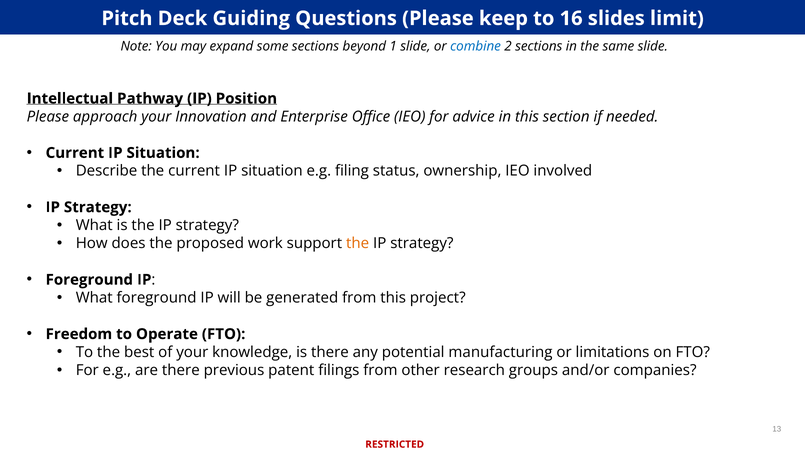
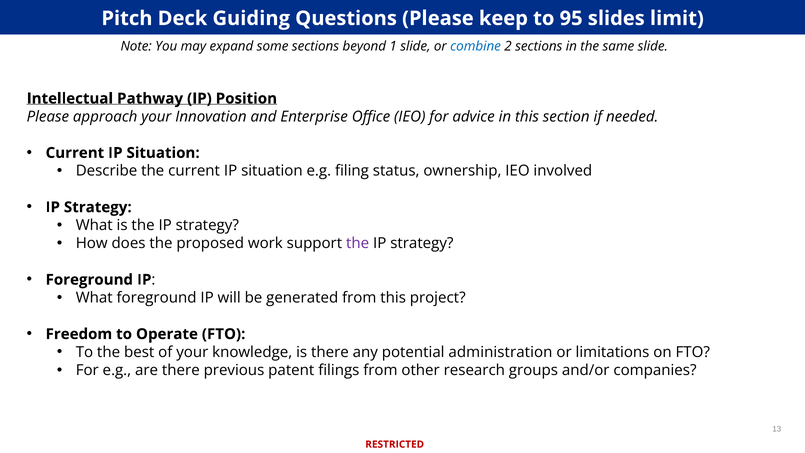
16: 16 -> 95
the at (358, 243) colour: orange -> purple
manufacturing: manufacturing -> administration
